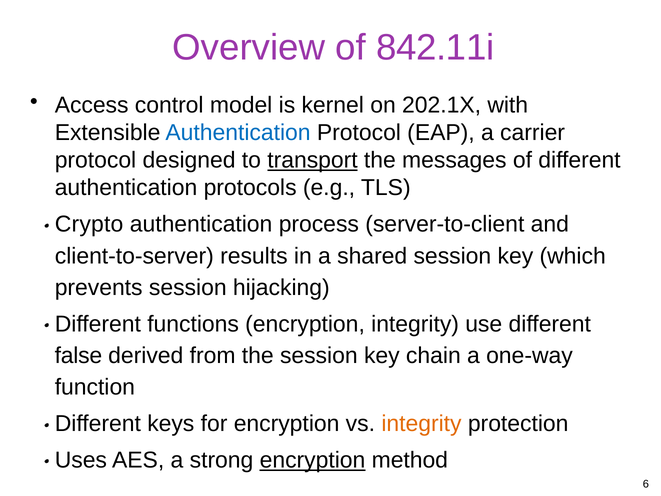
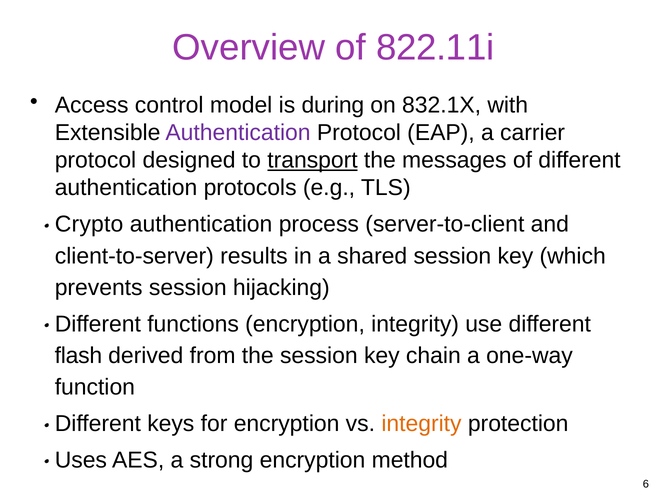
842.11i: 842.11i -> 822.11i
kernel: kernel -> during
202.1X: 202.1X -> 832.1X
Authentication at (238, 133) colour: blue -> purple
false: false -> flash
encryption at (313, 460) underline: present -> none
